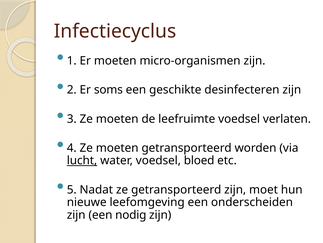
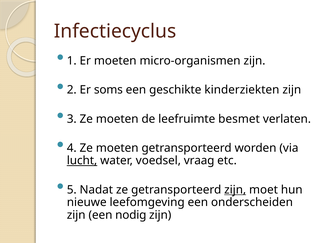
desinfecteren: desinfecteren -> kinderziekten
leefruimte voedsel: voedsel -> besmet
bloed: bloed -> vraag
zijn at (235, 189) underline: none -> present
